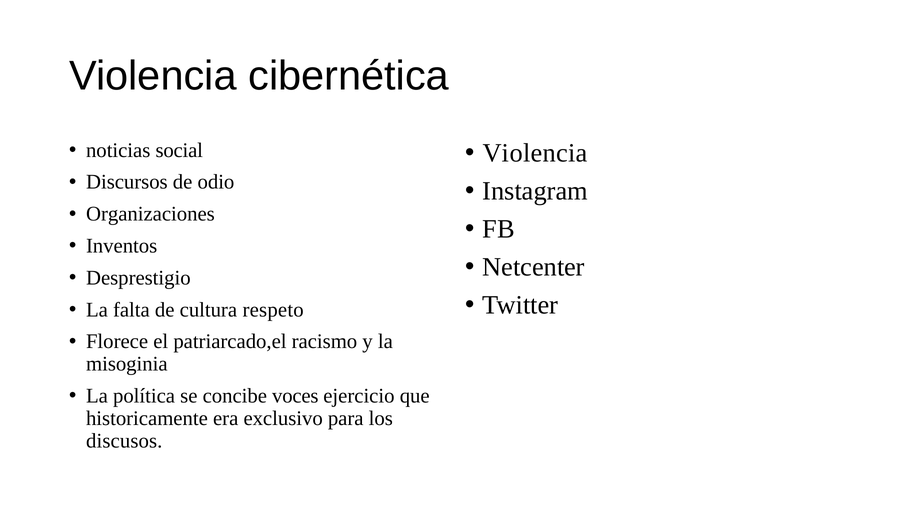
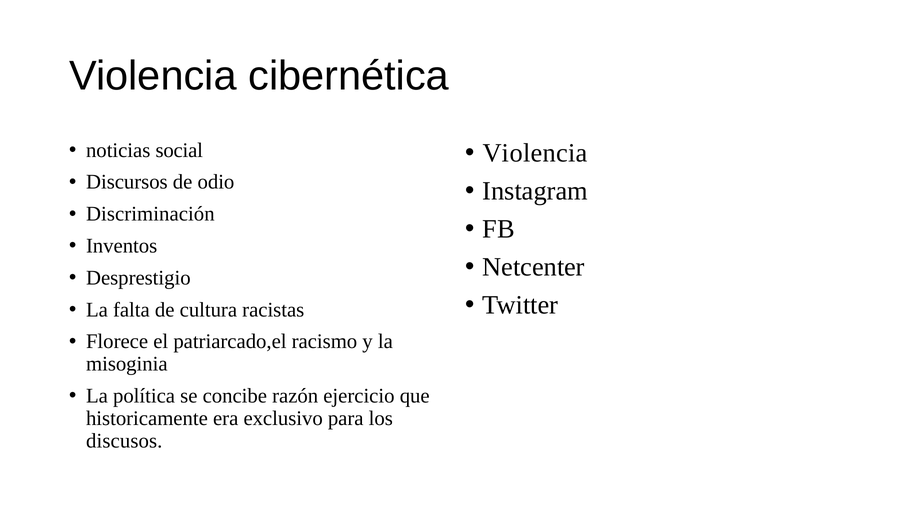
Organizaciones: Organizaciones -> Discriminación
respeto: respeto -> racistas
voces: voces -> razón
